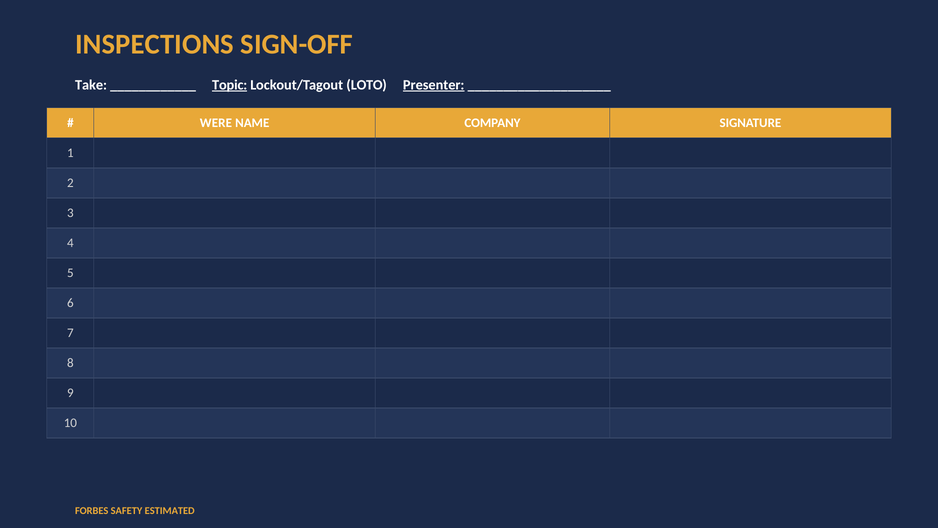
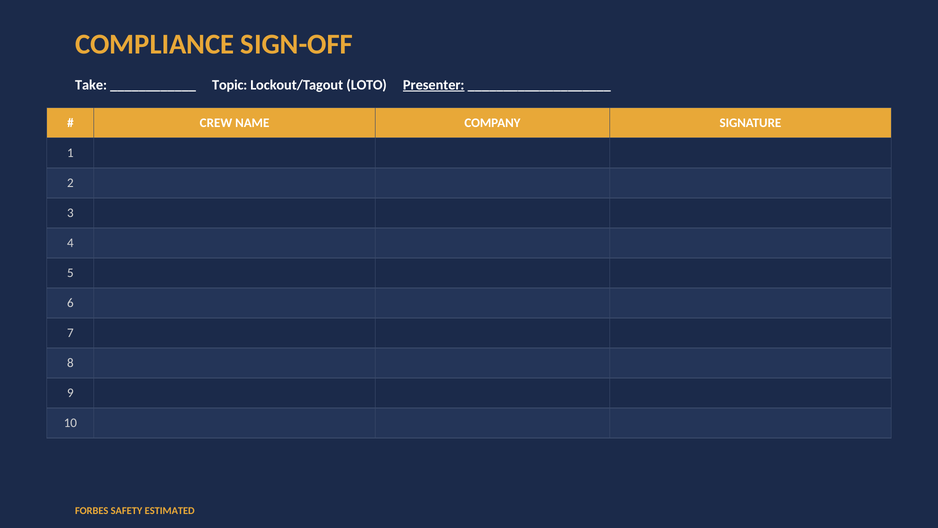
INSPECTIONS: INSPECTIONS -> COMPLIANCE
Topic underline: present -> none
WERE: WERE -> CREW
